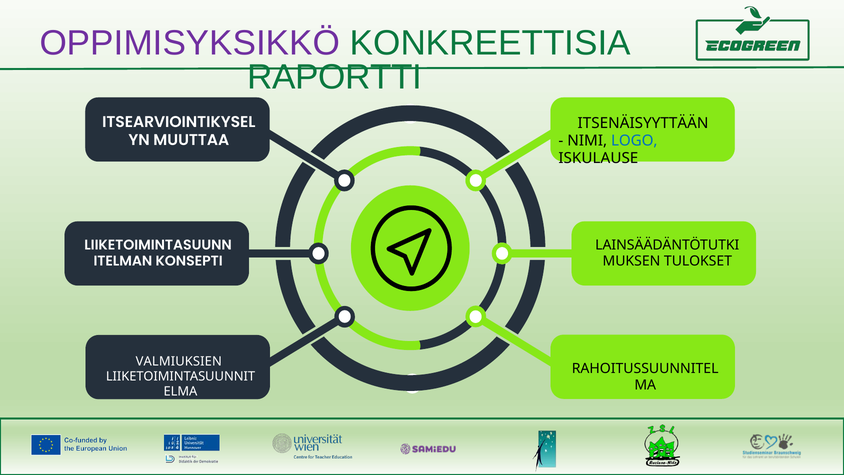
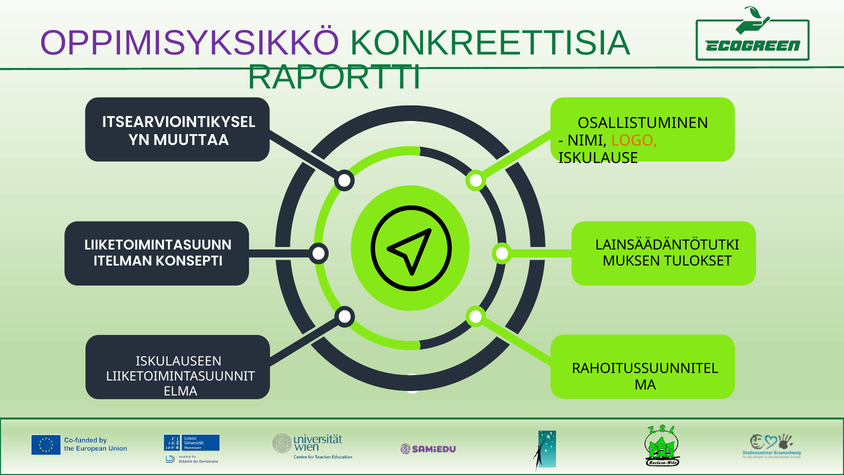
ITSENÄISYYTTÄÄN: ITSENÄISYYTTÄÄN -> OSALLISTUMINEN
LOGO colour: blue -> orange
VALMIUKSIEN: VALMIUKSIEN -> ISKULAUSEEN
